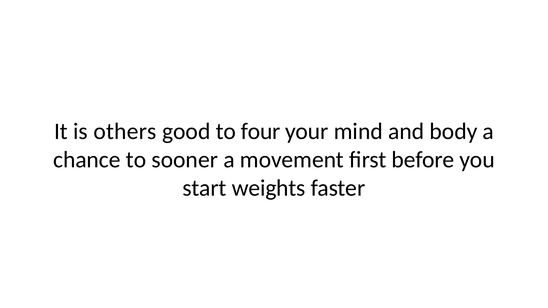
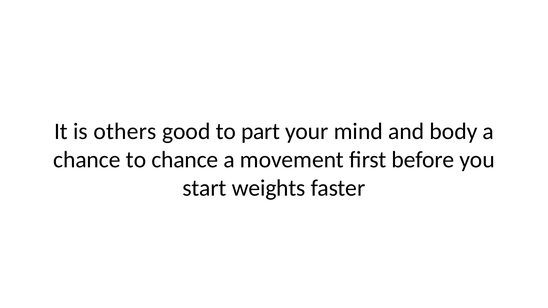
four: four -> part
to sooner: sooner -> chance
